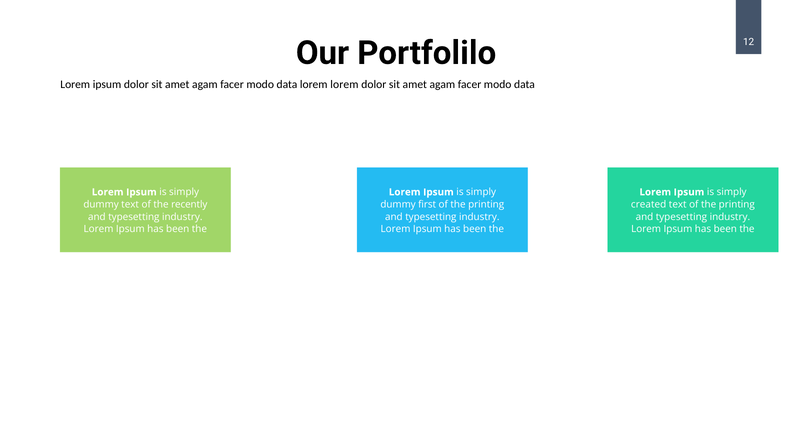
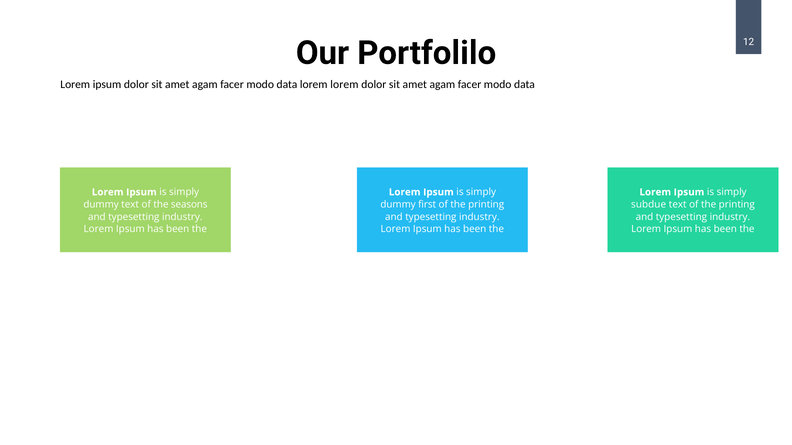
recently: recently -> seasons
created: created -> subdue
